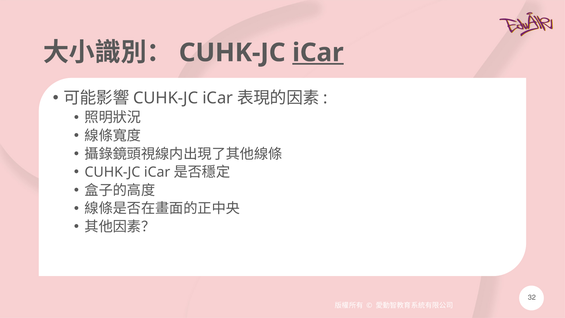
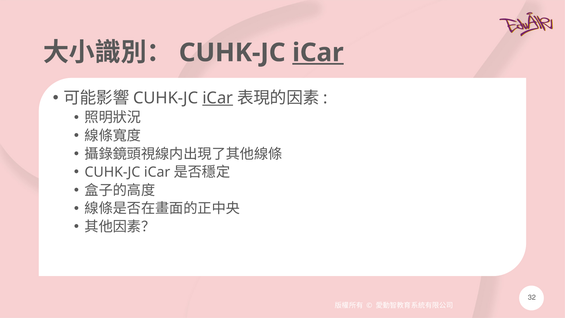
iCar at (218, 98) underline: none -> present
